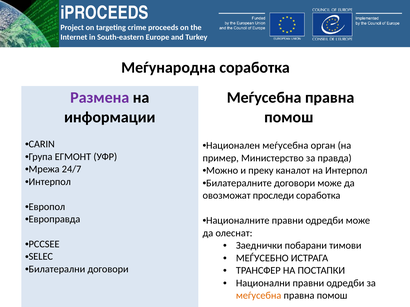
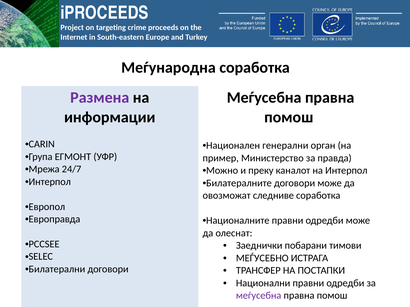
Национален меѓусебна: меѓусебна -> генерални
проследи: проследи -> следниве
меѓусебна at (259, 296) colour: orange -> purple
